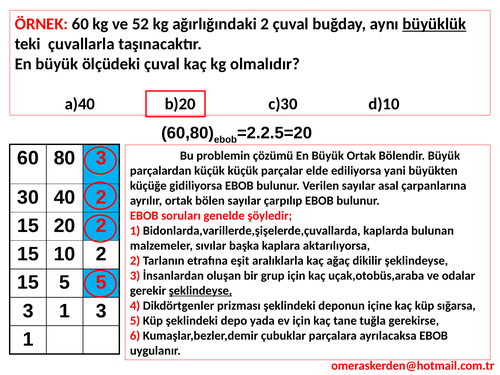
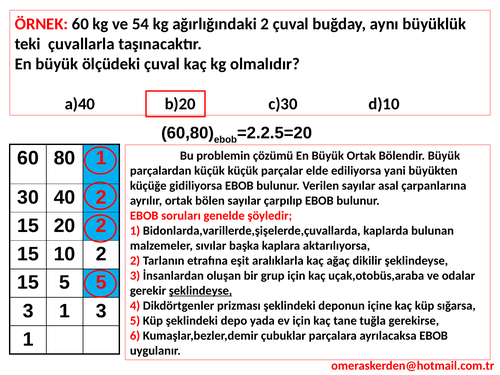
52: 52 -> 54
büyüklük underline: present -> none
80 3: 3 -> 1
